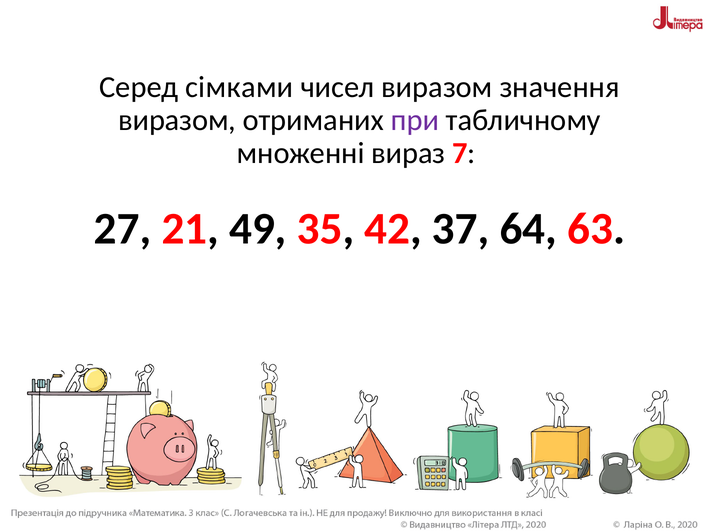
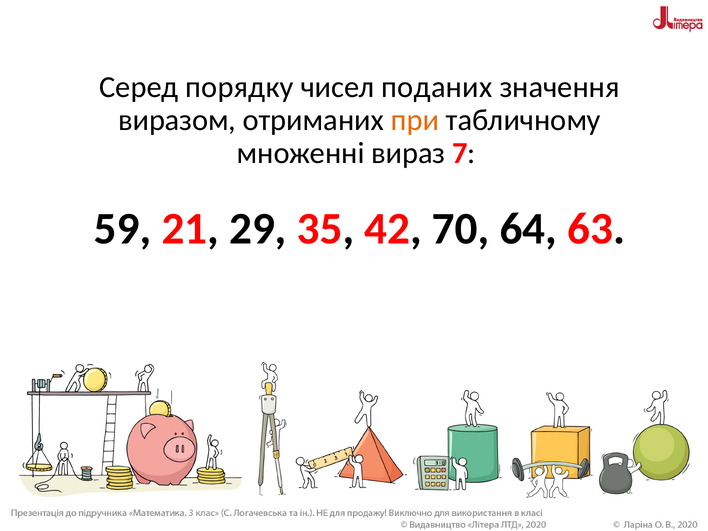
сімками: сімками -> порядку
чисел виразом: виразом -> поданих
при colour: purple -> orange
27: 27 -> 59
49: 49 -> 29
37: 37 -> 70
